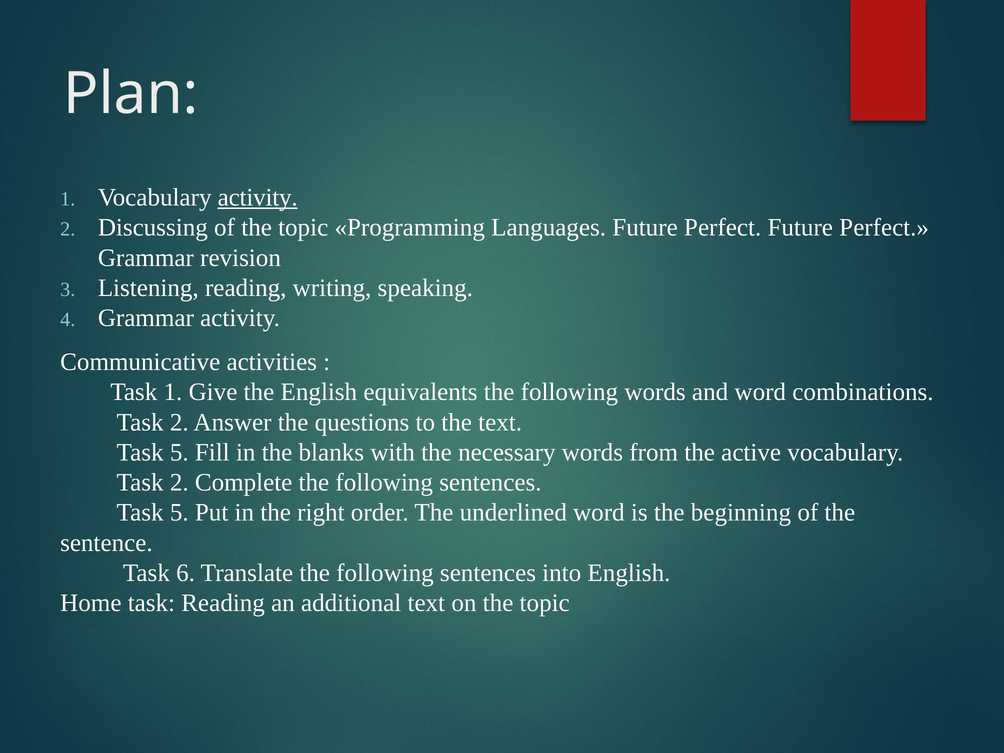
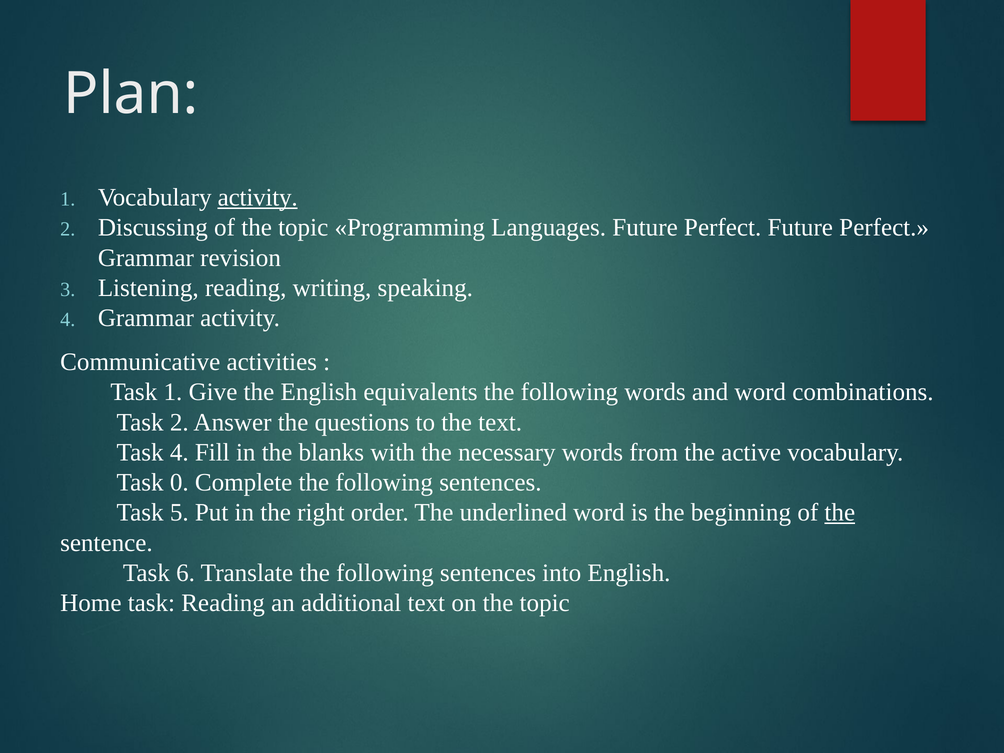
5 at (179, 452): 5 -> 4
2 at (179, 483): 2 -> 0
the at (840, 513) underline: none -> present
